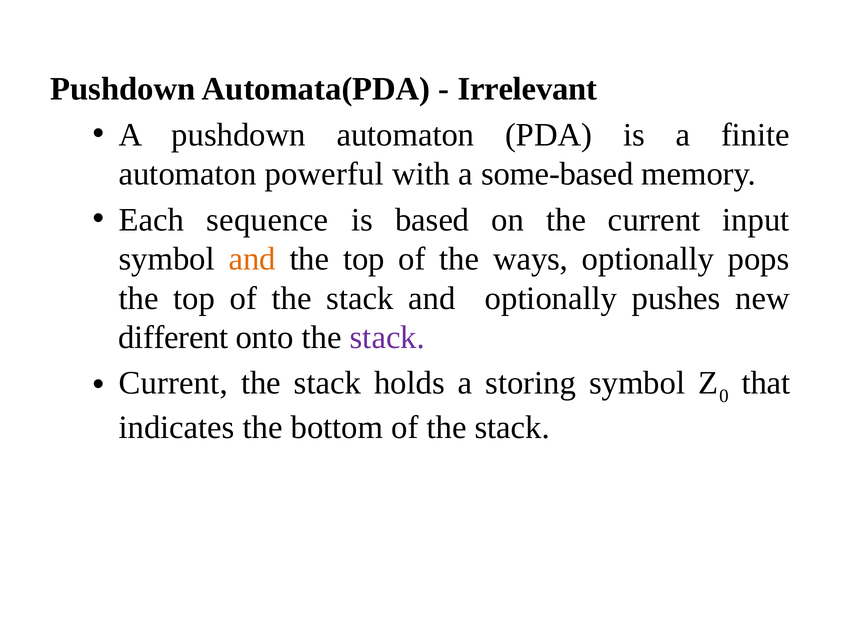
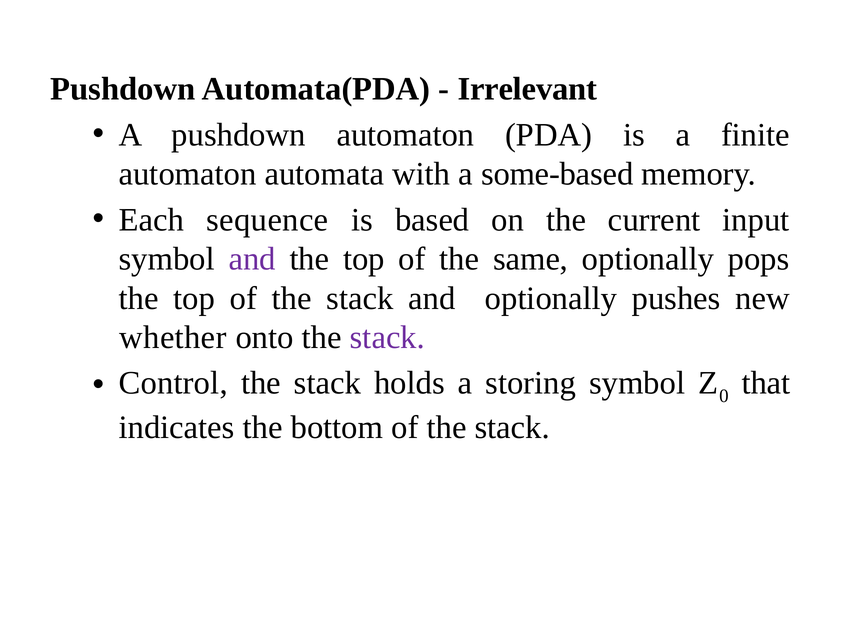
powerful: powerful -> automata
and at (252, 259) colour: orange -> purple
ways: ways -> same
different: different -> whether
Current at (173, 383): Current -> Control
